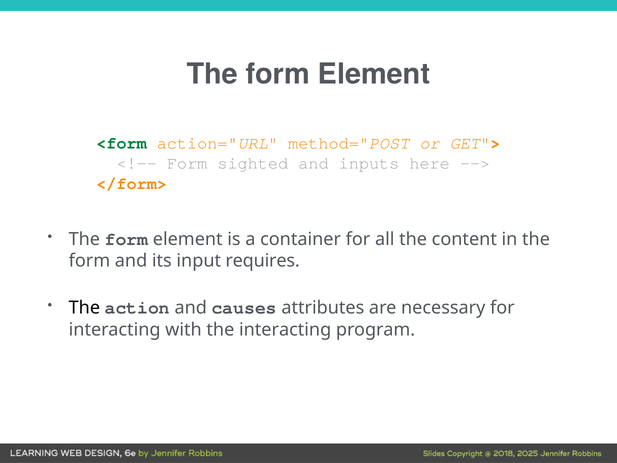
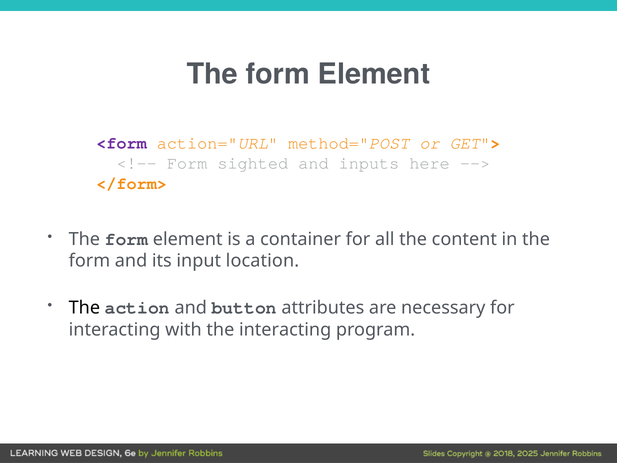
<form colour: green -> purple
requires: requires -> location
causes: causes -> button
